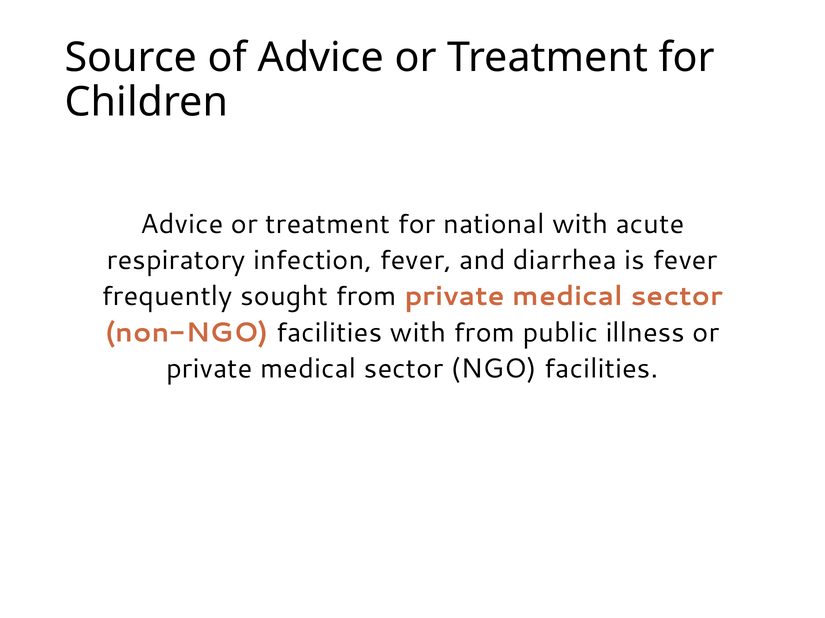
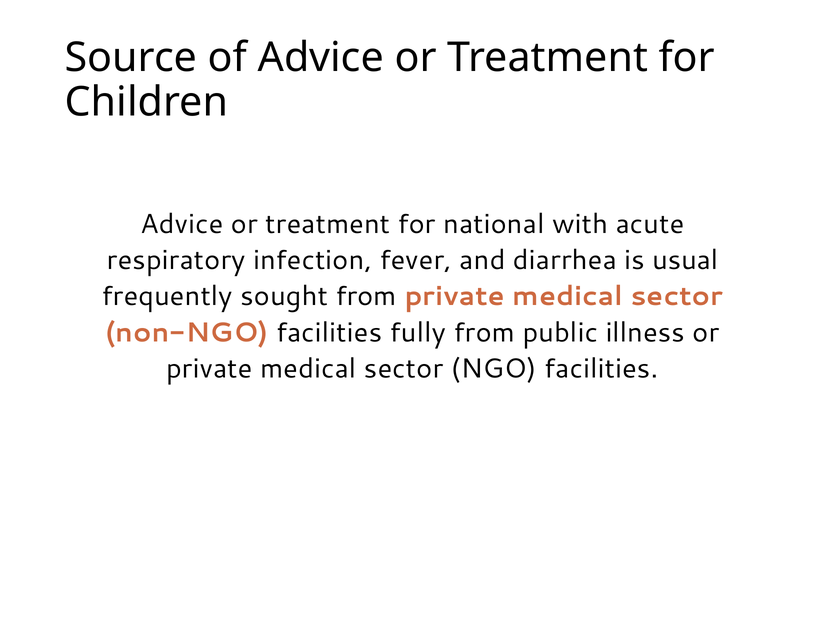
is fever: fever -> usual
facilities with: with -> fully
